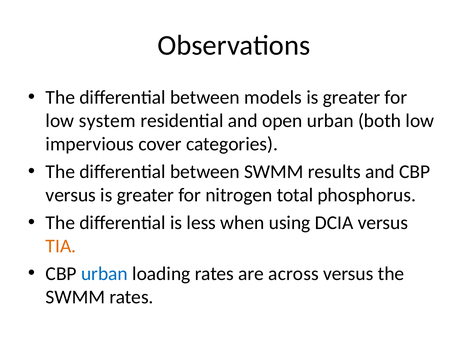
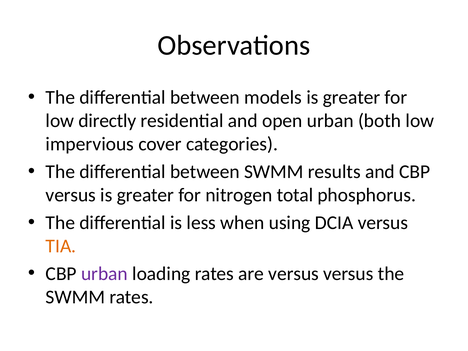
system: system -> directly
urban at (104, 274) colour: blue -> purple
are across: across -> versus
